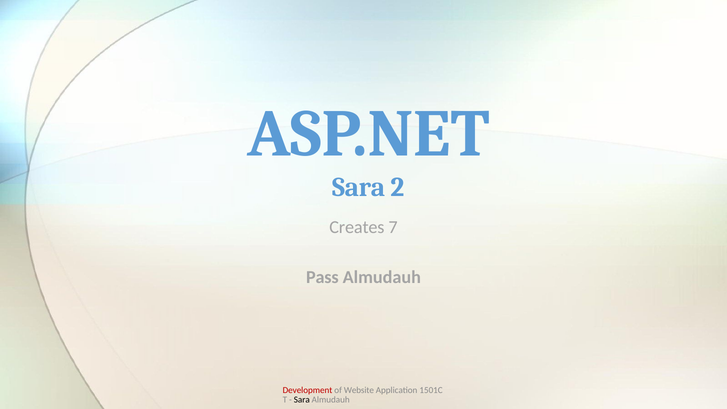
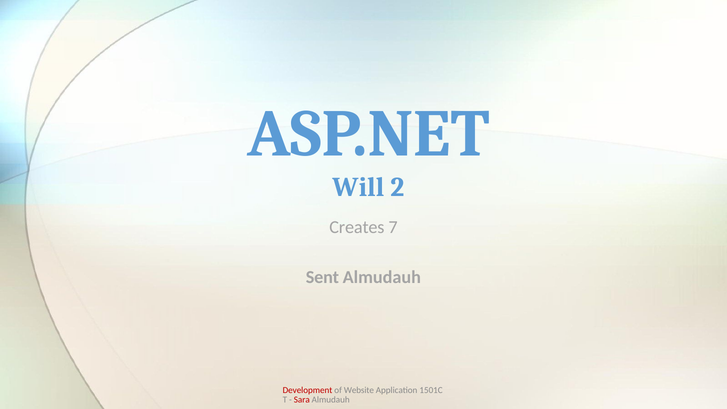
Sara at (359, 187): Sara -> Will
Pass: Pass -> Sent
Sara at (302, 400) colour: black -> red
